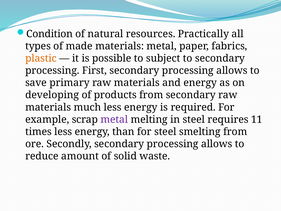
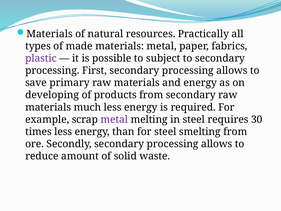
Condition at (50, 34): Condition -> Materials
plastic colour: orange -> purple
11: 11 -> 30
